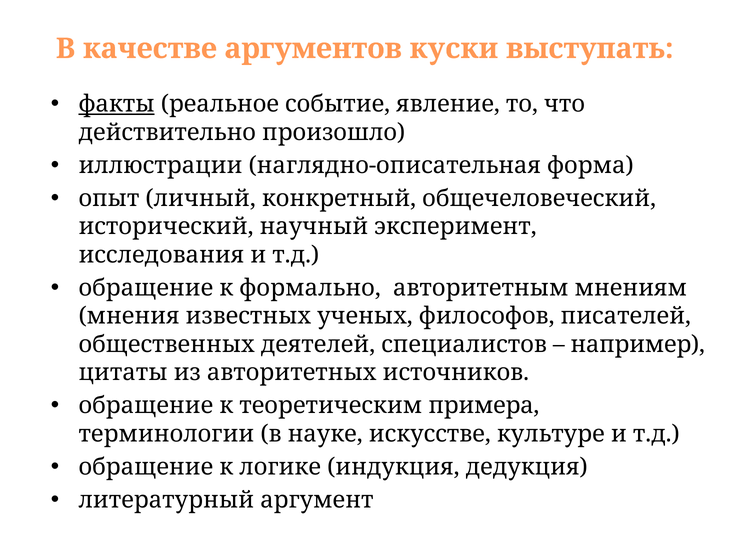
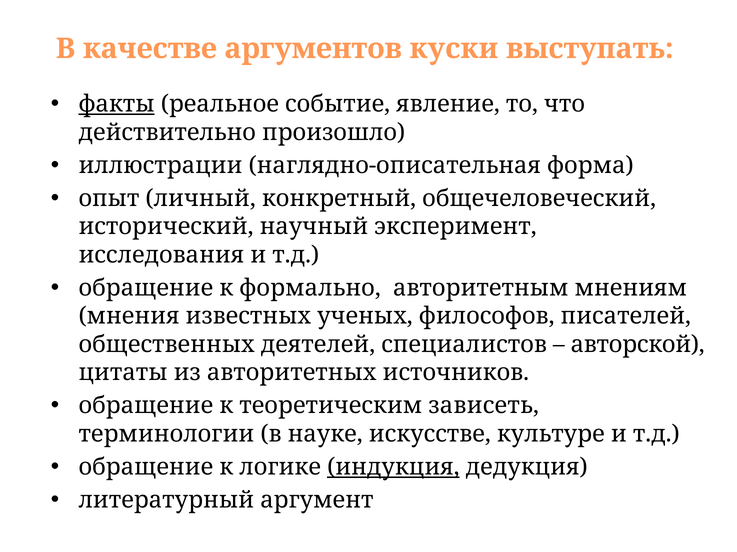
например: например -> авторской
примера: примера -> зависеть
индукция underline: none -> present
